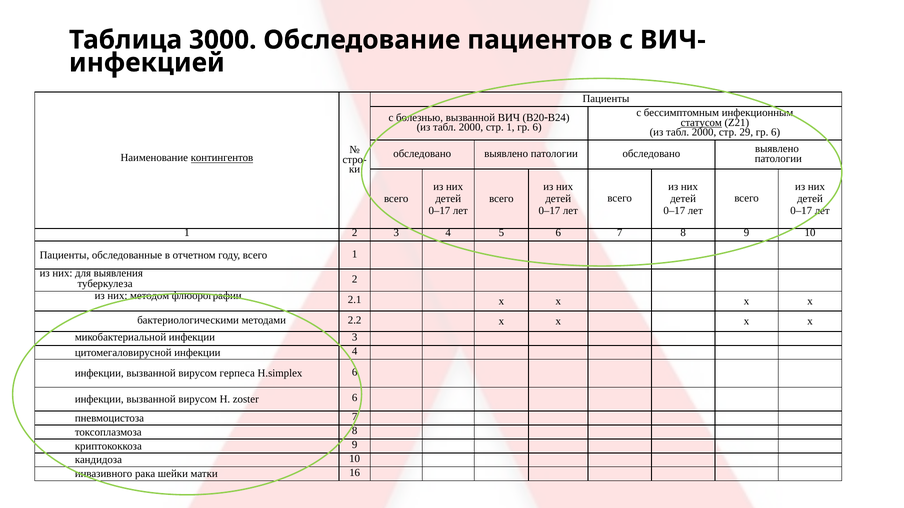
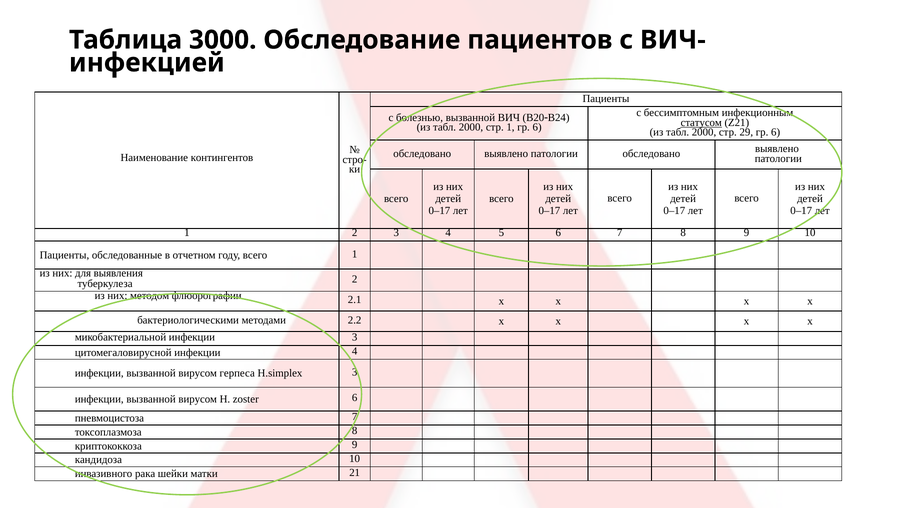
контингентов underline: present -> none
H.simplex 6: 6 -> 3
16: 16 -> 21
